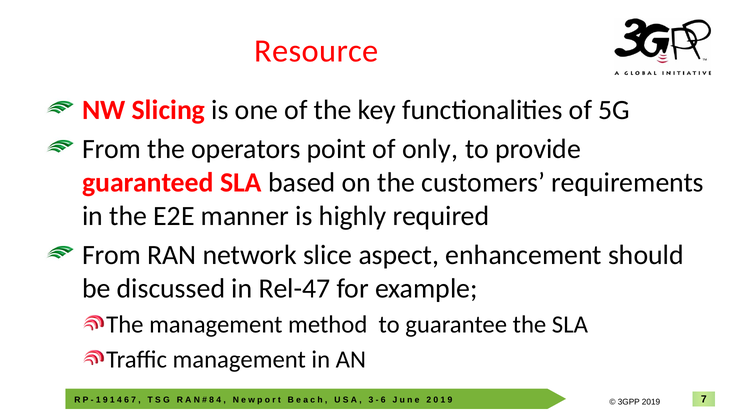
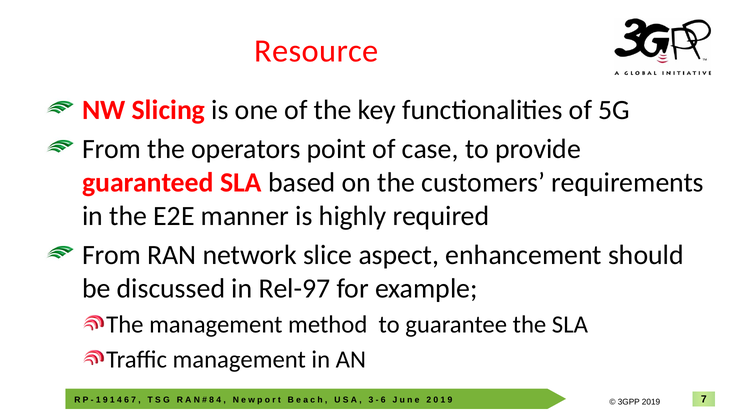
only: only -> case
Rel-47: Rel-47 -> Rel-97
